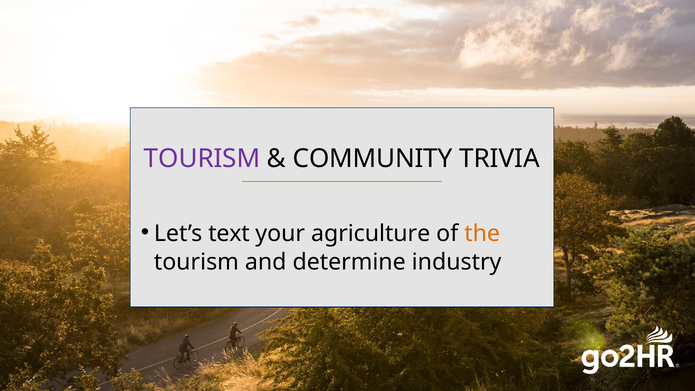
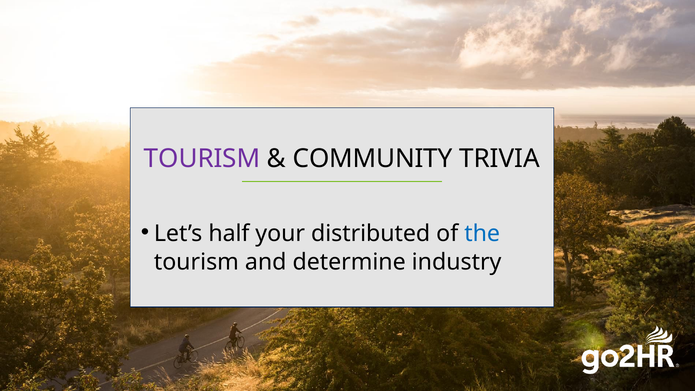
text: text -> half
agriculture: agriculture -> distributed
the colour: orange -> blue
